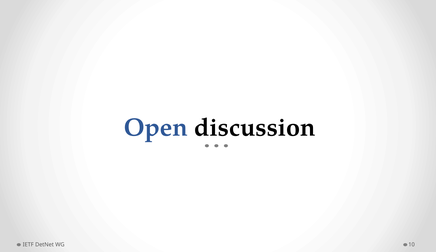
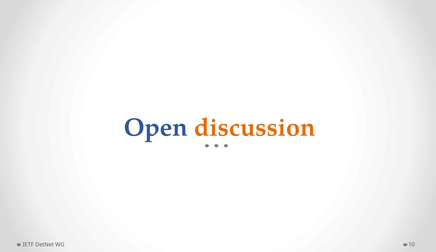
discussion colour: black -> orange
